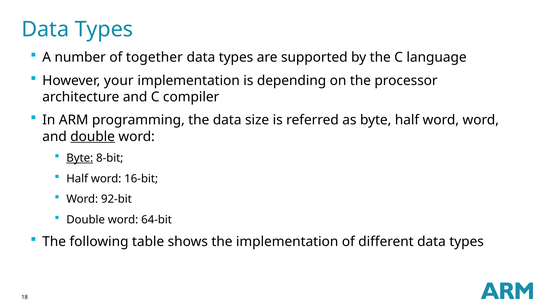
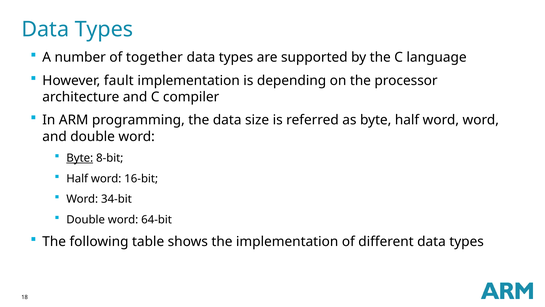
your: your -> fault
double at (93, 136) underline: present -> none
92-bit: 92-bit -> 34-bit
